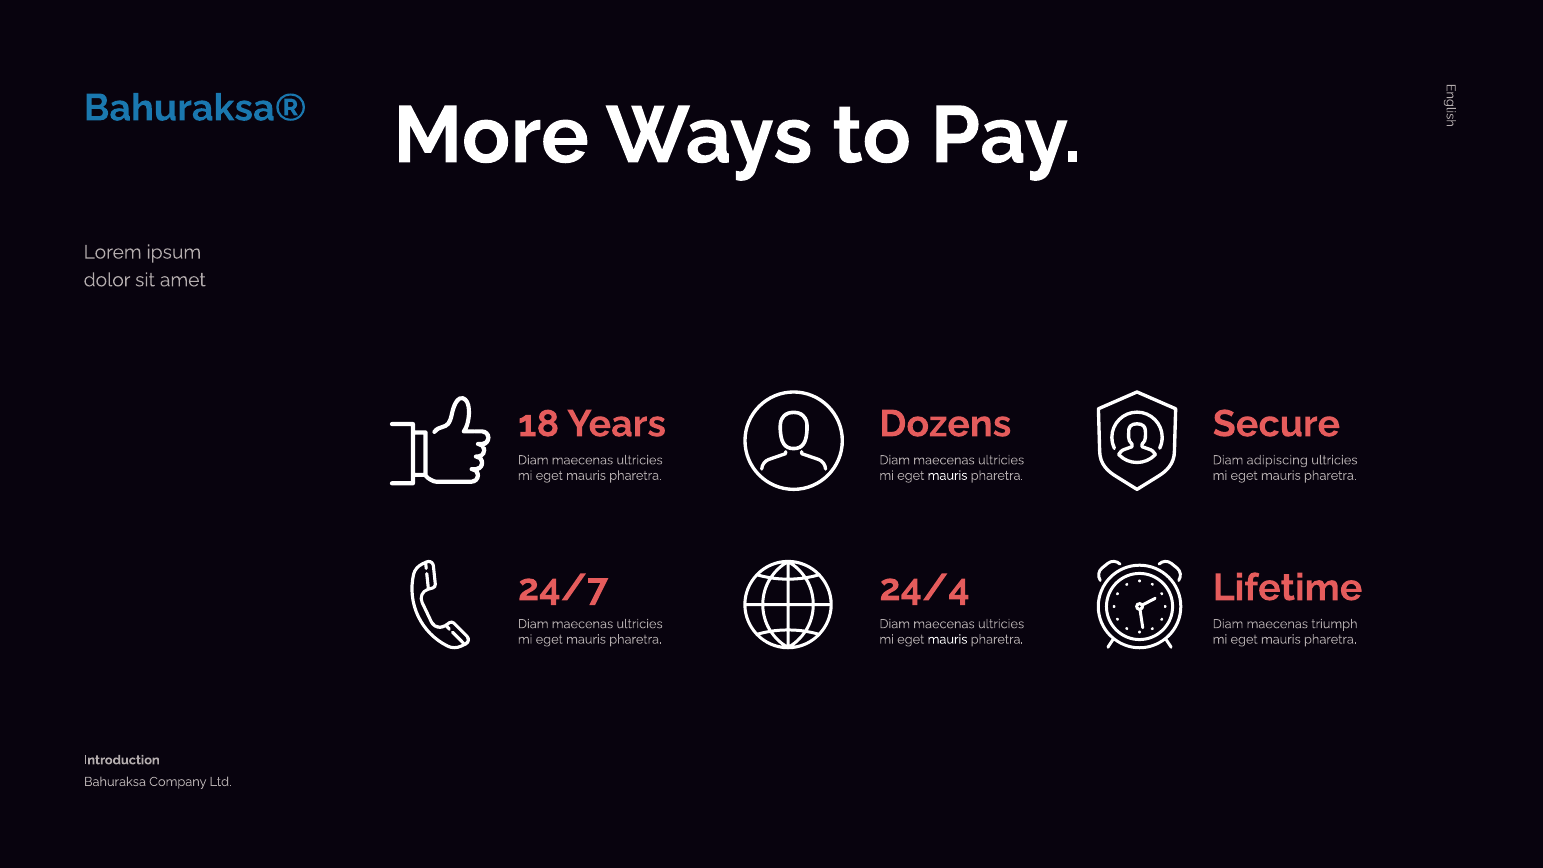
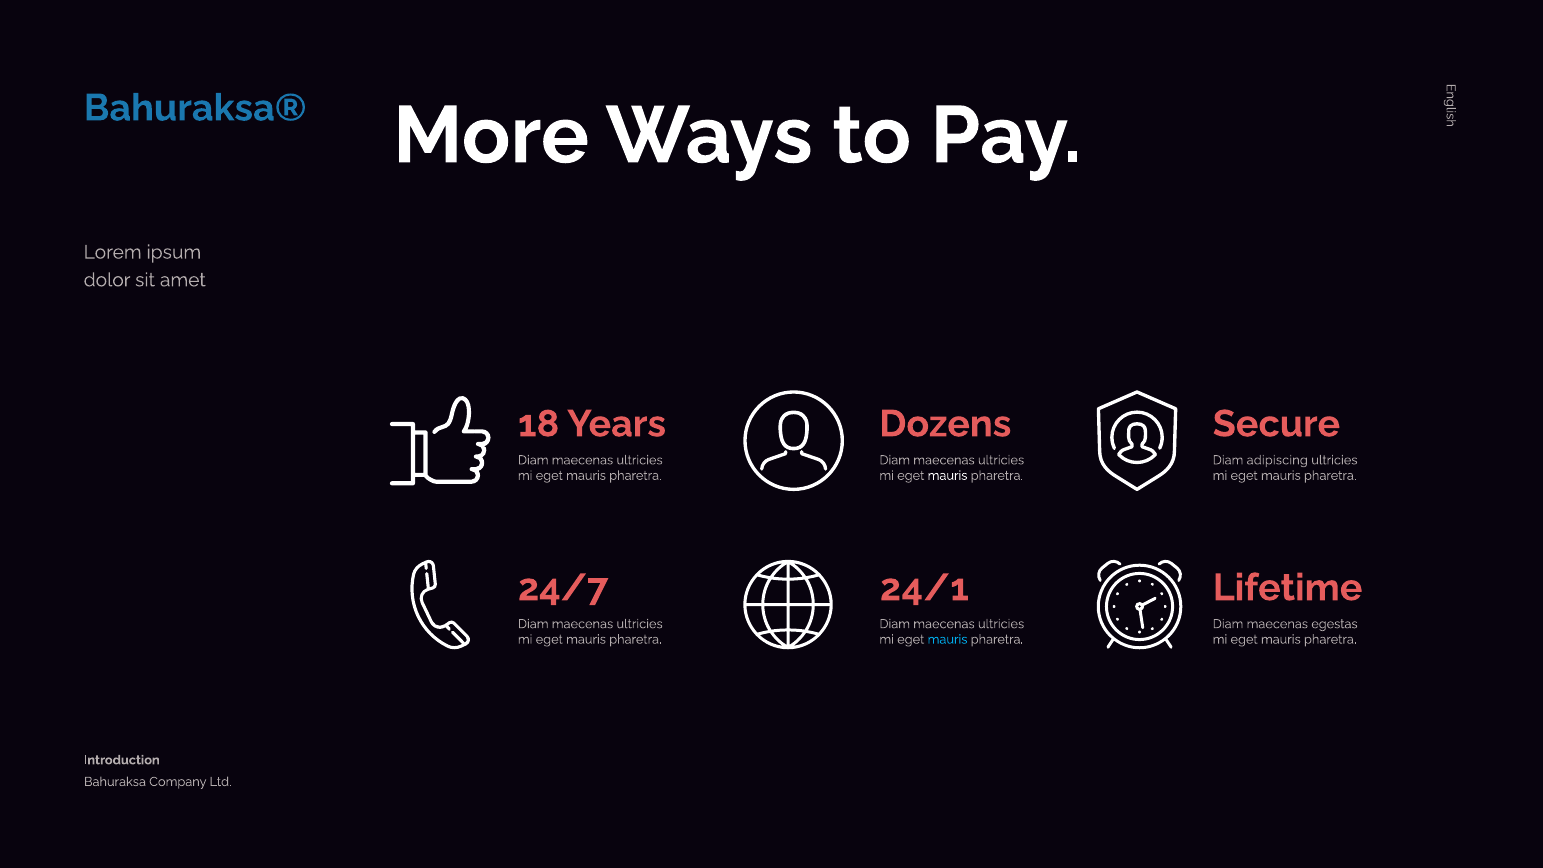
24/4: 24/4 -> 24/1
triumph: triumph -> egestas
mauris at (948, 639) colour: white -> light blue
